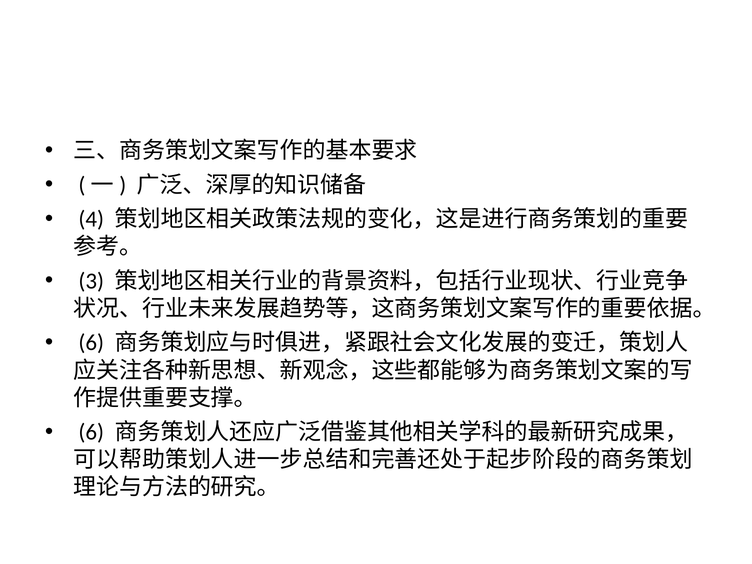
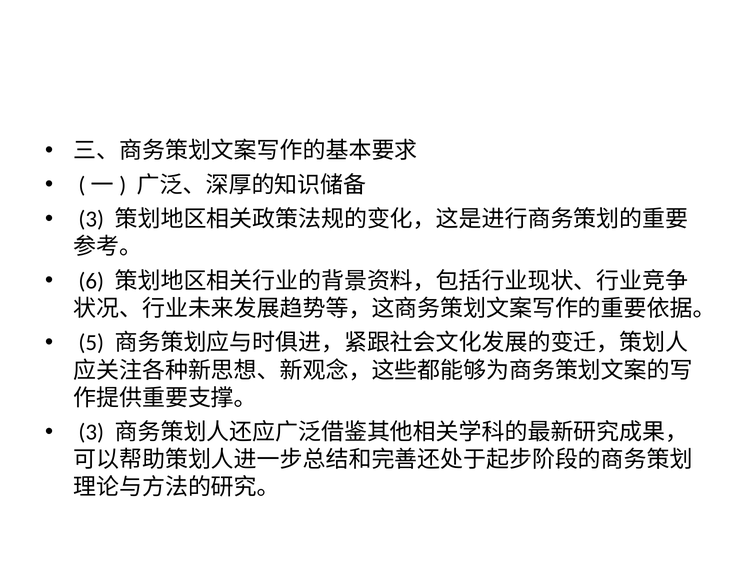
4 at (91, 219): 4 -> 3
3: 3 -> 6
6 at (91, 343): 6 -> 5
6 at (91, 432): 6 -> 3
